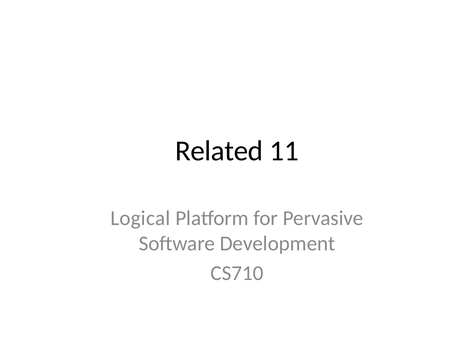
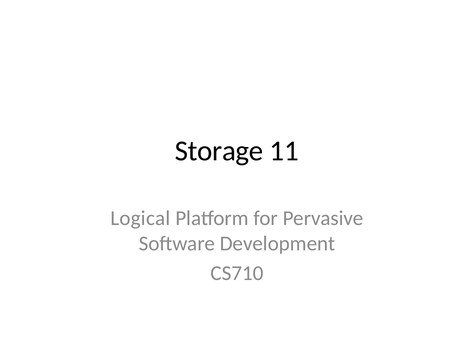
Related: Related -> Storage
